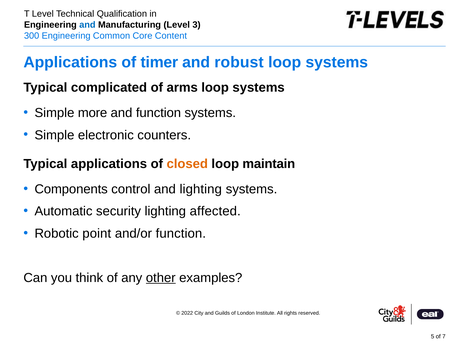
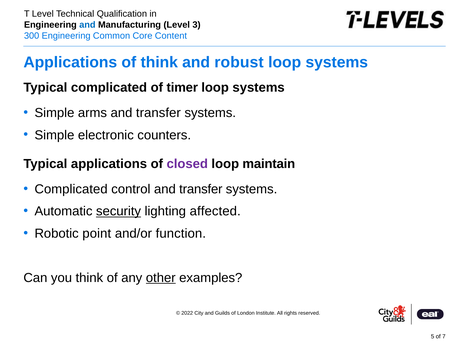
of timer: timer -> think
arms: arms -> timer
more: more -> arms
function at (158, 113): function -> transfer
closed colour: orange -> purple
Components at (71, 189): Components -> Complicated
control and lighting: lighting -> transfer
security underline: none -> present
